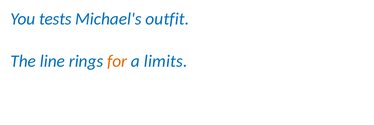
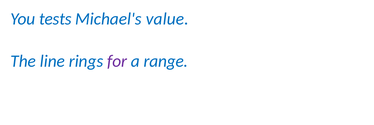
outfit: outfit -> value
for colour: orange -> purple
limits: limits -> range
